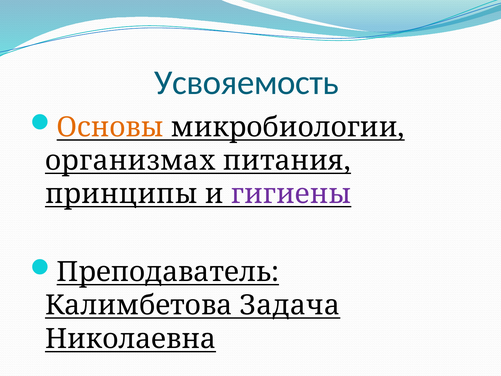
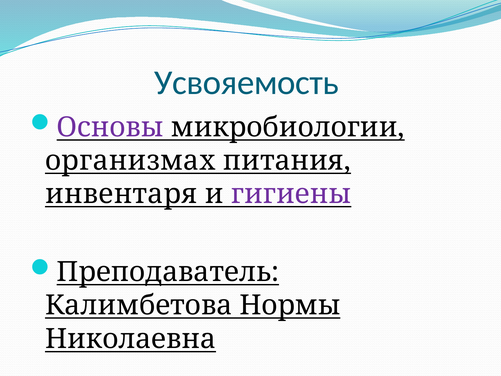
Основы colour: orange -> purple
принципы: принципы -> инвентаря
Задача: Задача -> Нормы
